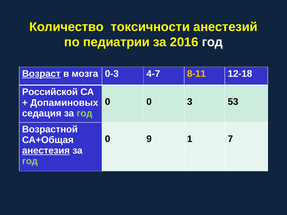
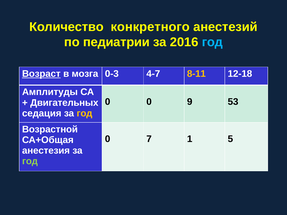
токсичности: токсичности -> конкретного
год at (212, 42) colour: white -> light blue
Российской: Российской -> Амплитуды
3: 3 -> 9
Допаминовых: Допаминовых -> Двигательных
год at (85, 113) colour: light green -> yellow
9: 9 -> 7
7: 7 -> 5
анестезия underline: present -> none
